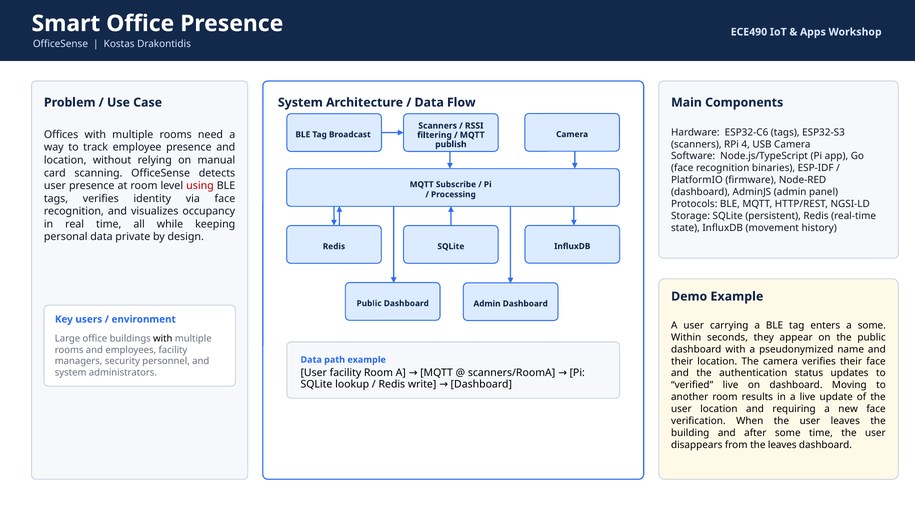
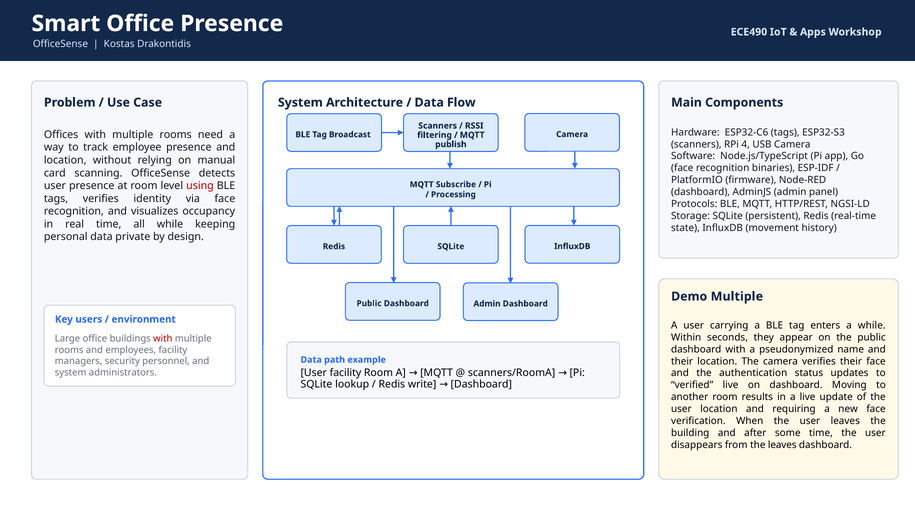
Demo Example: Example -> Multiple
a some: some -> while
with at (163, 338) colour: black -> red
